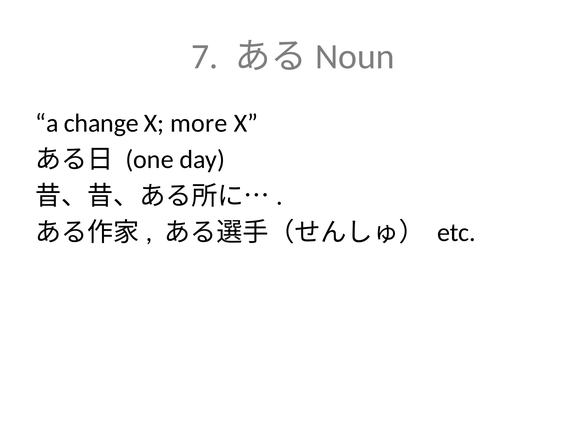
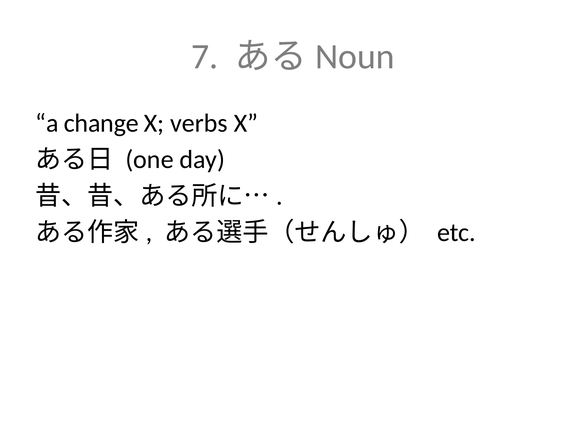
more: more -> verbs
